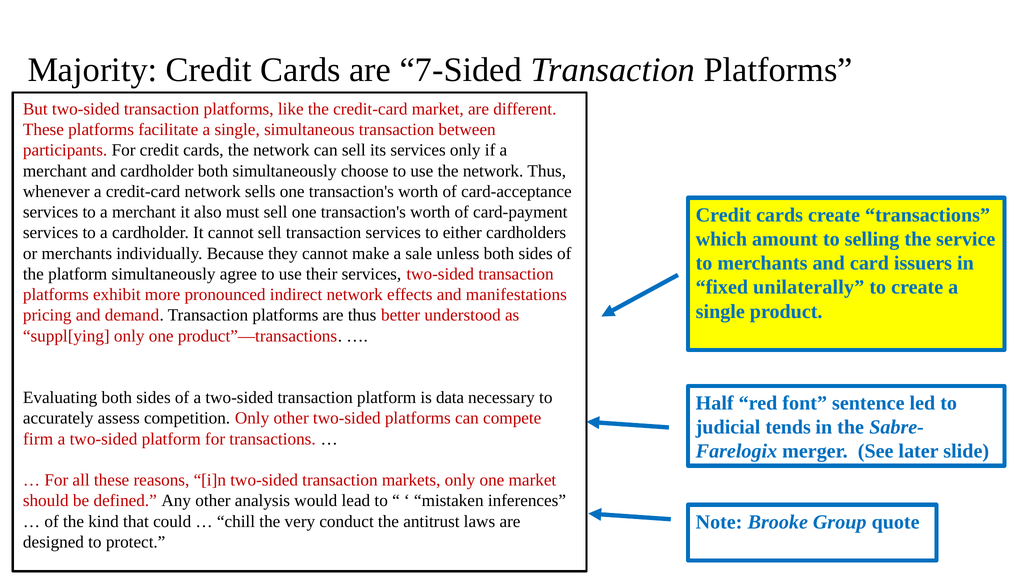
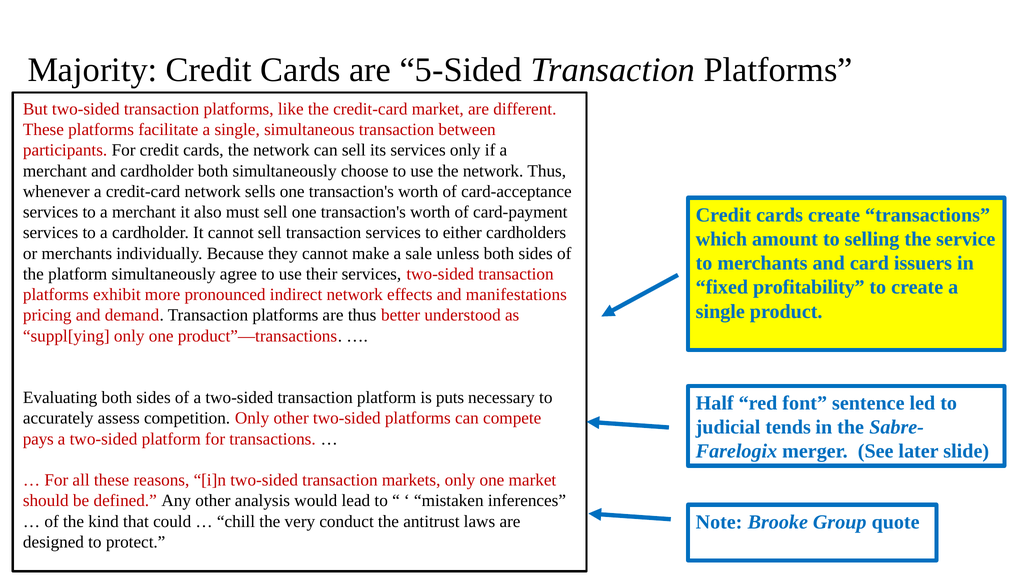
7-Sided: 7-Sided -> 5-Sided
unilaterally: unilaterally -> profitability
data: data -> puts
firm: firm -> pays
